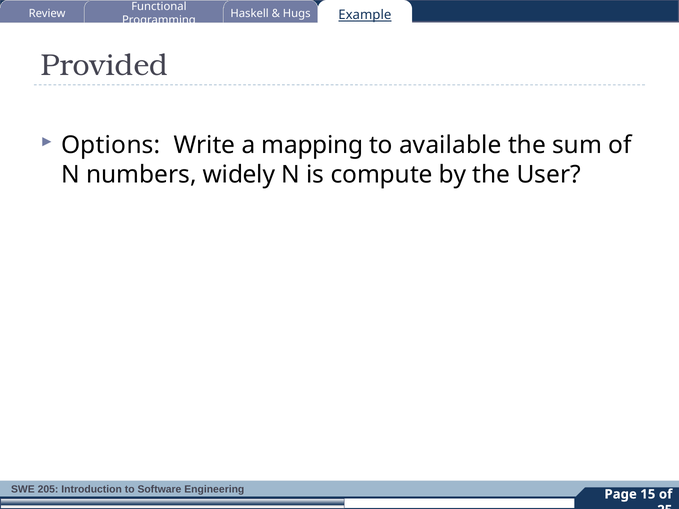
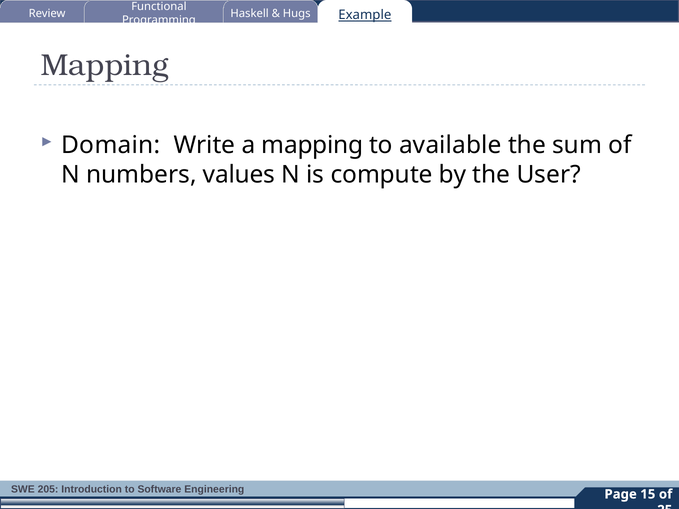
Provided at (104, 65): Provided -> Mapping
Options: Options -> Domain
widely: widely -> values
